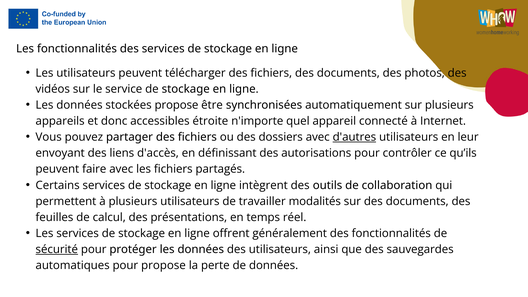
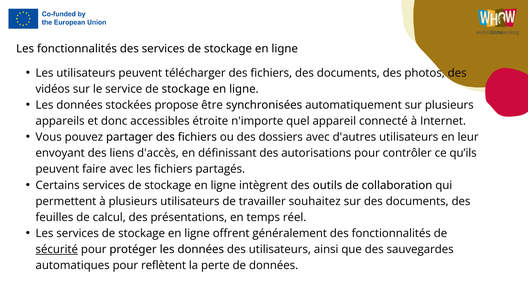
d'autres underline: present -> none
modalités: modalités -> souhaitez
pour propose: propose -> reflètent
